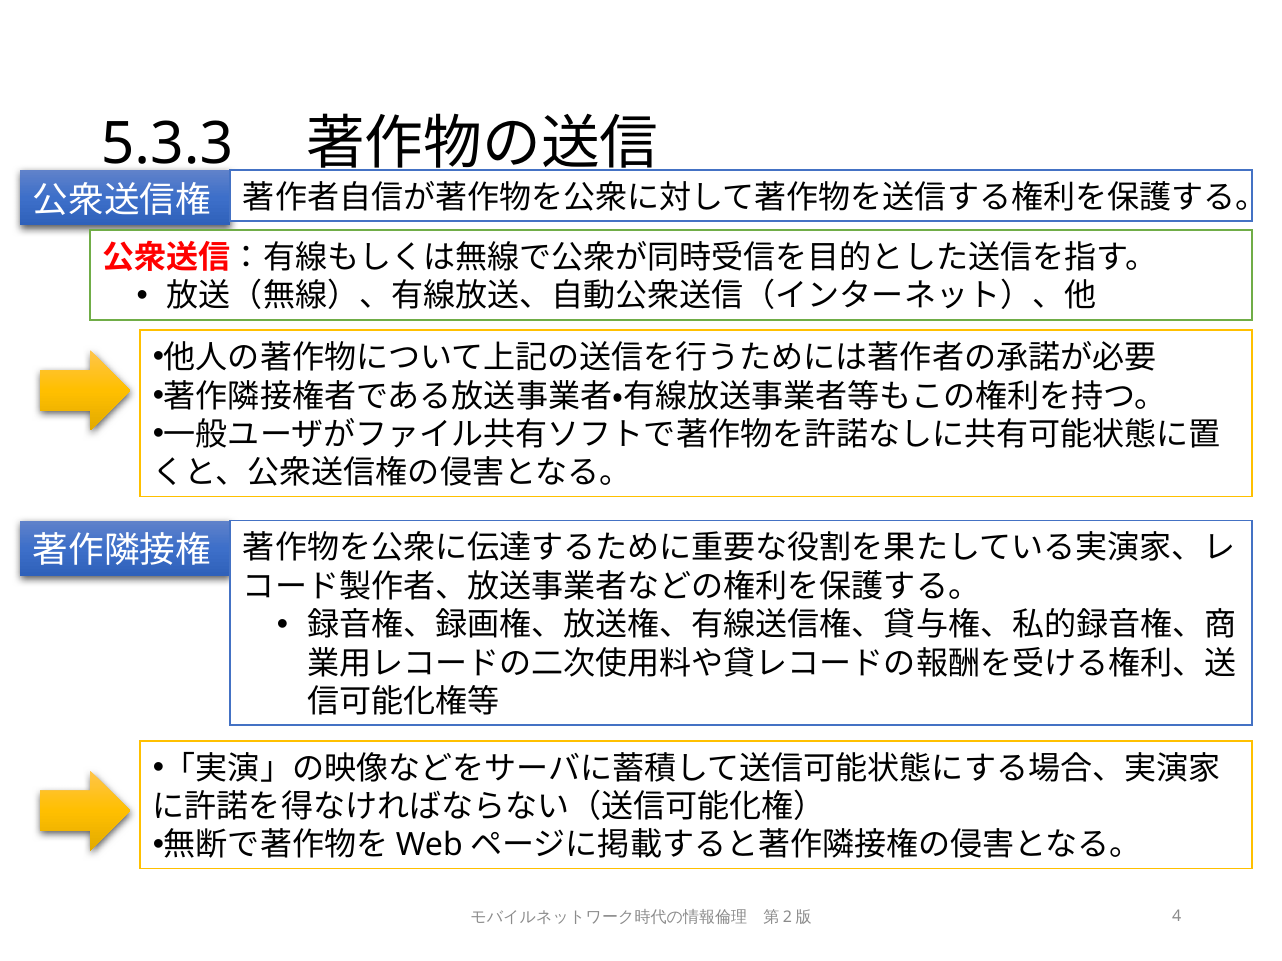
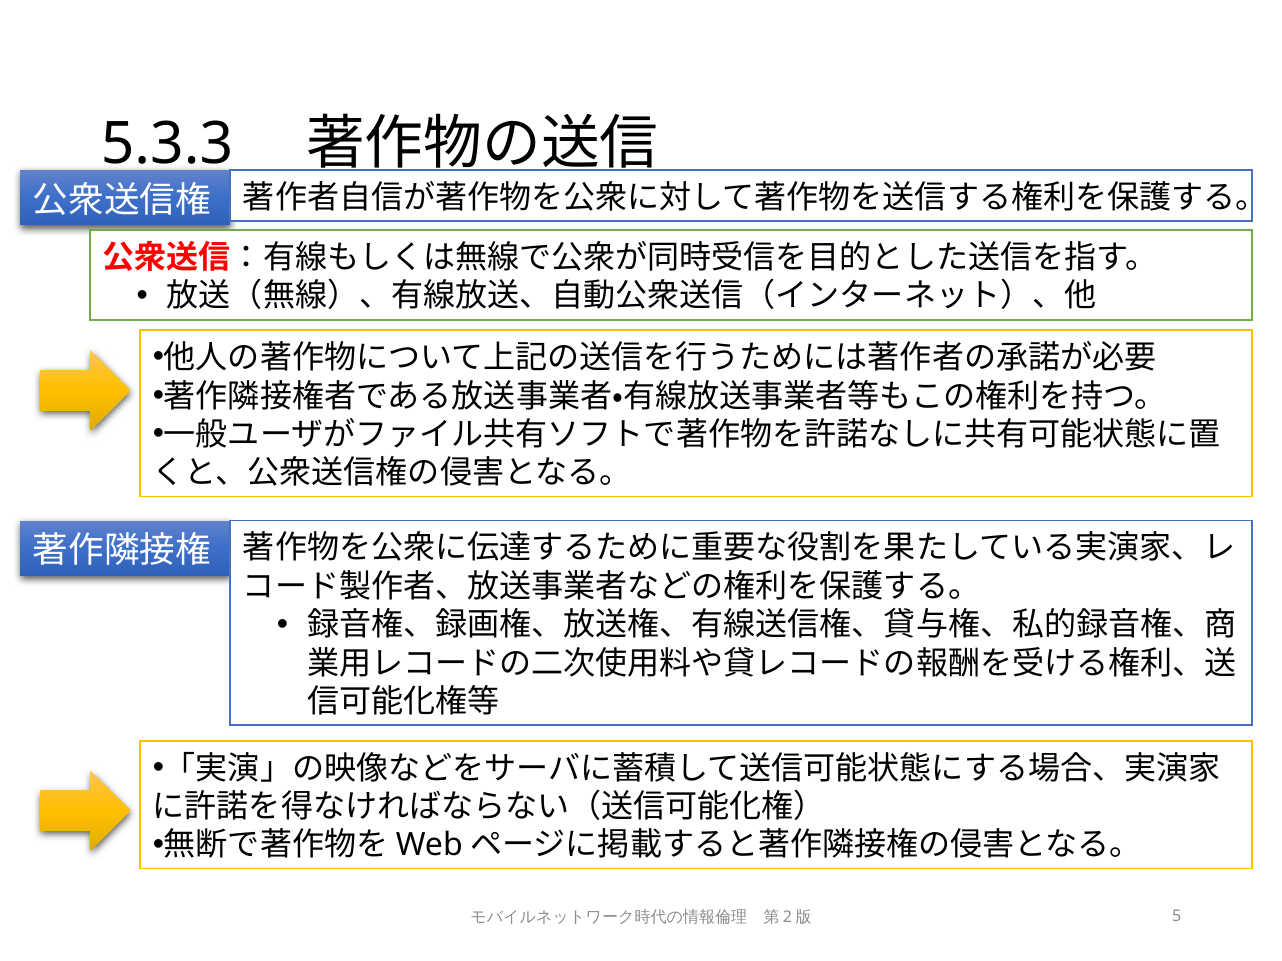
4: 4 -> 5
